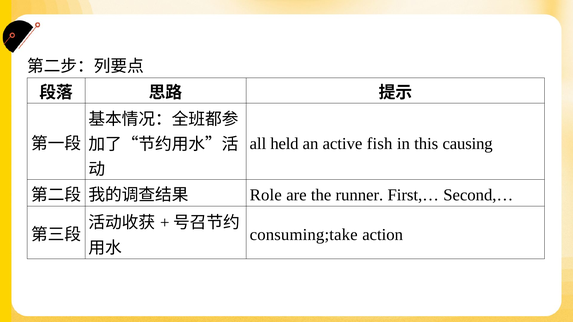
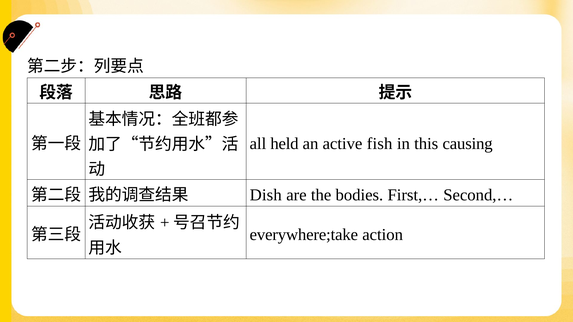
Role: Role -> Dish
runner: runner -> bodies
consuming;take: consuming;take -> everywhere;take
